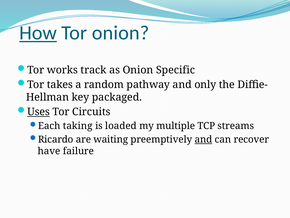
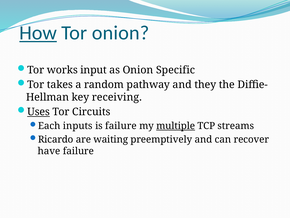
track: track -> input
only: only -> they
packaged: packaged -> receiving
taking: taking -> inputs
is loaded: loaded -> failure
multiple underline: none -> present
and at (203, 139) underline: present -> none
